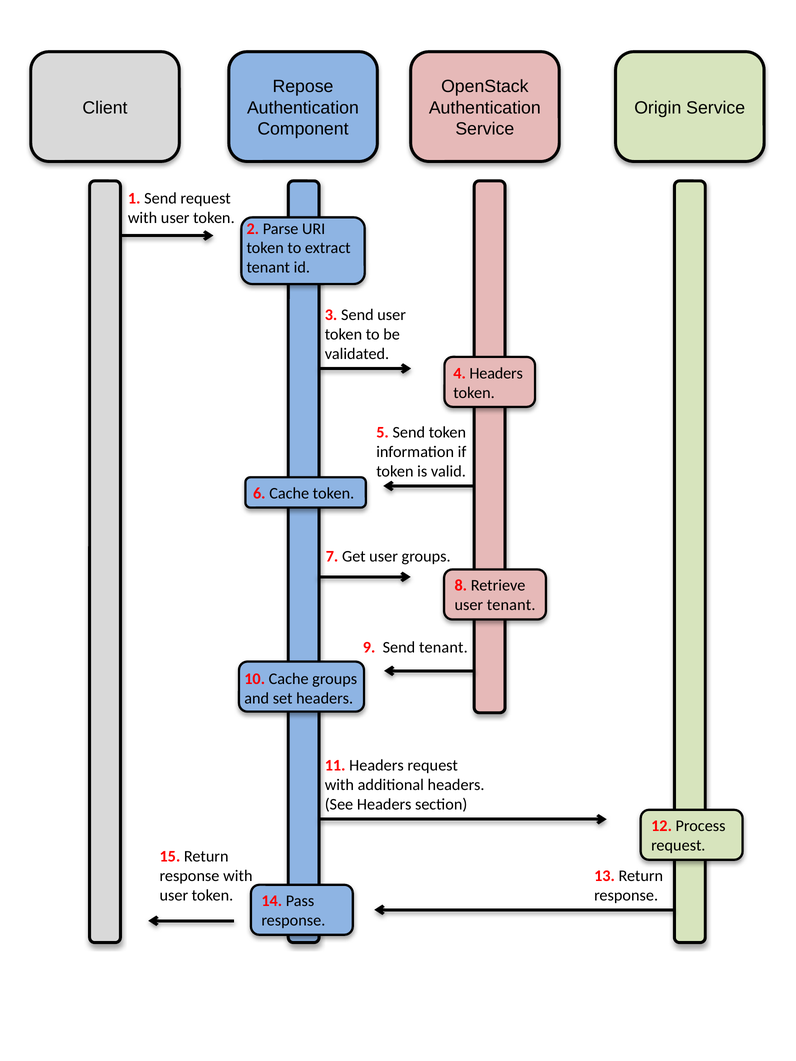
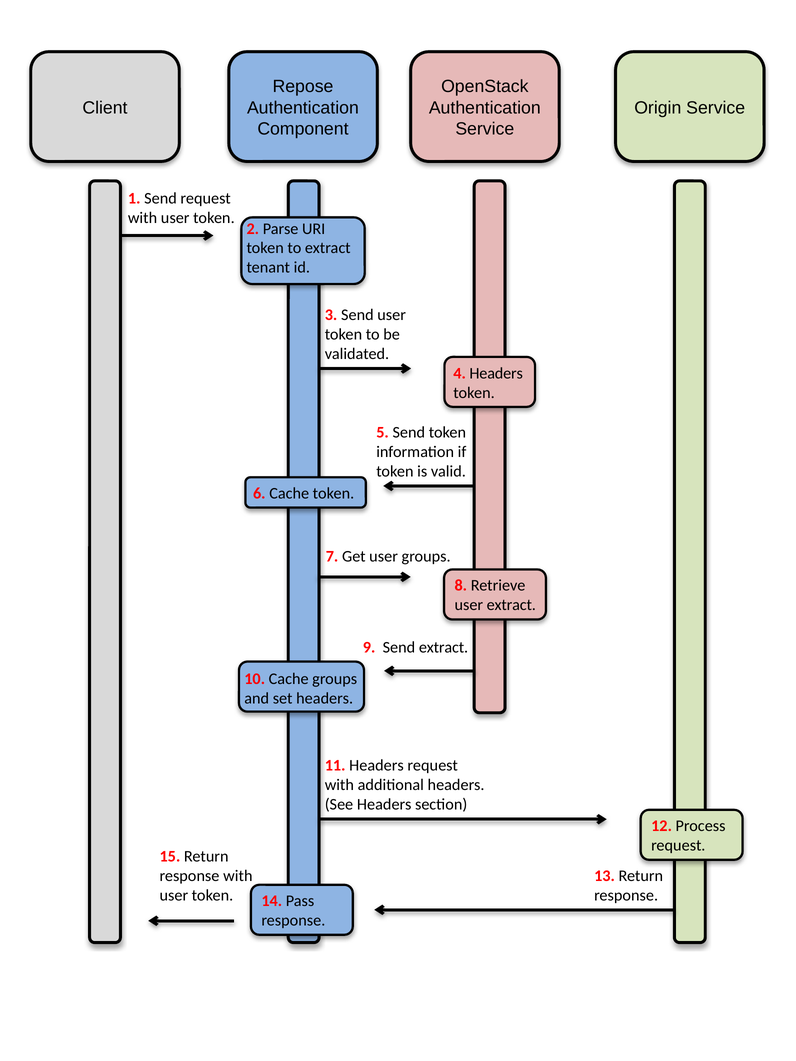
user tenant: tenant -> extract
Send tenant: tenant -> extract
